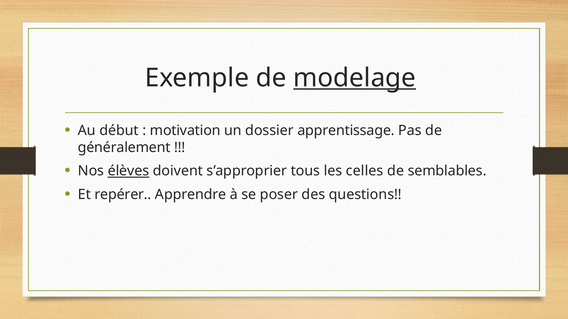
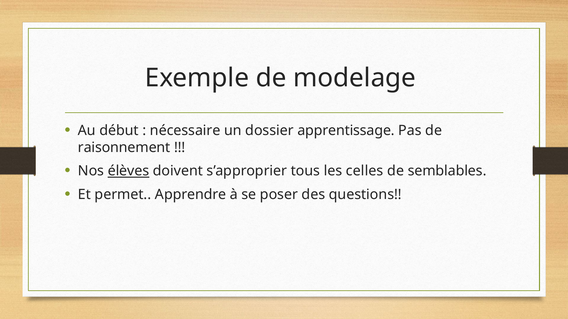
modelage underline: present -> none
motivation: motivation -> nécessaire
généralement: généralement -> raisonnement
repérer: repérer -> permet
